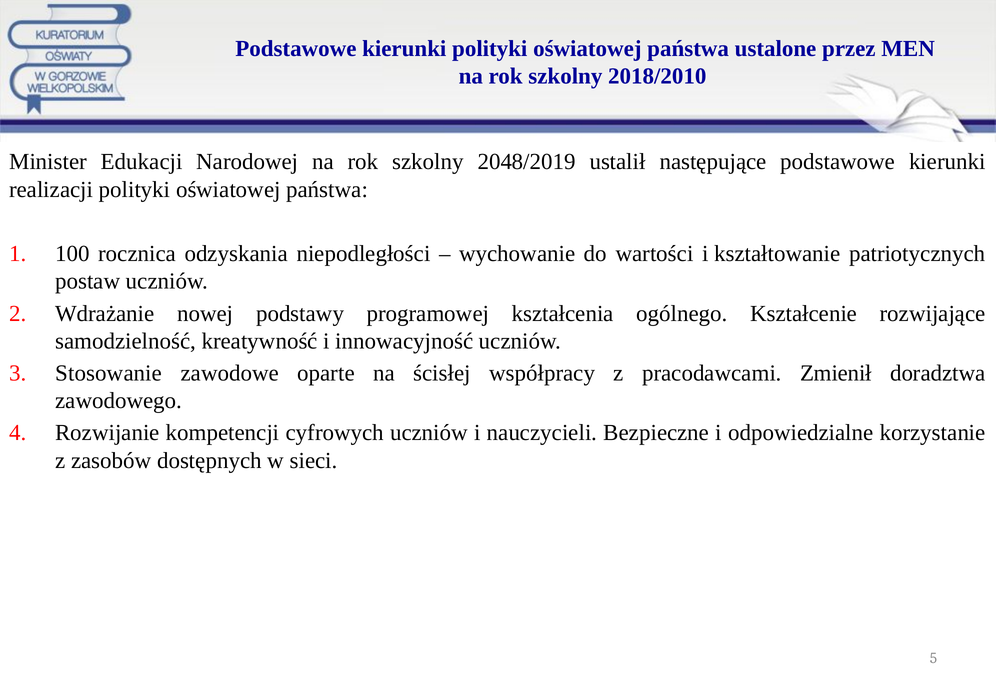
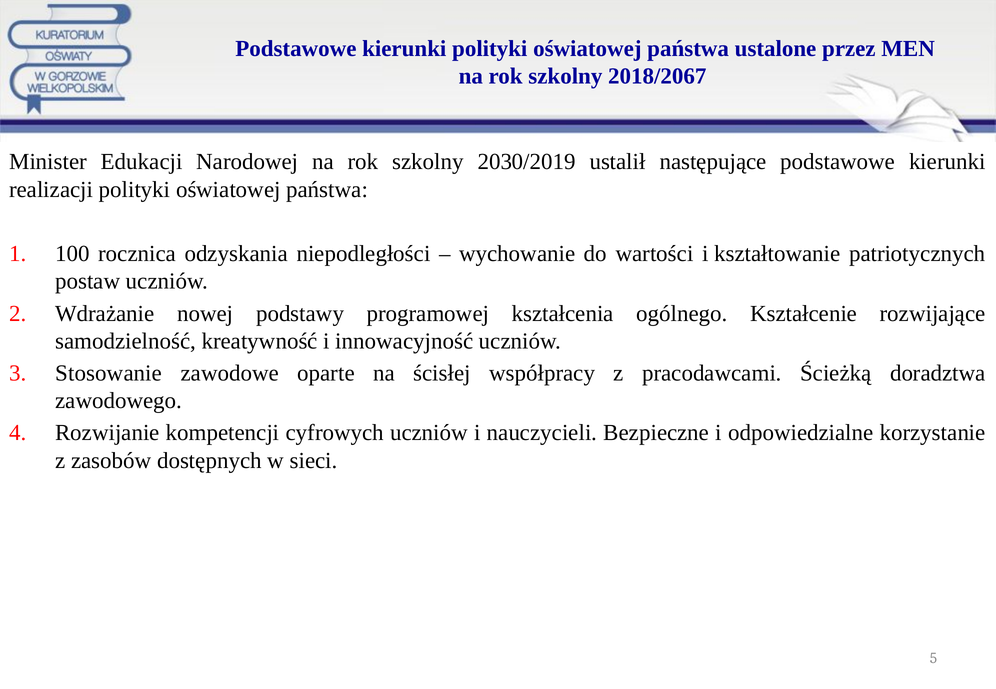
2018/2010: 2018/2010 -> 2018/2067
2048/2019: 2048/2019 -> 2030/2019
Zmienił: Zmienił -> Ścieżką
